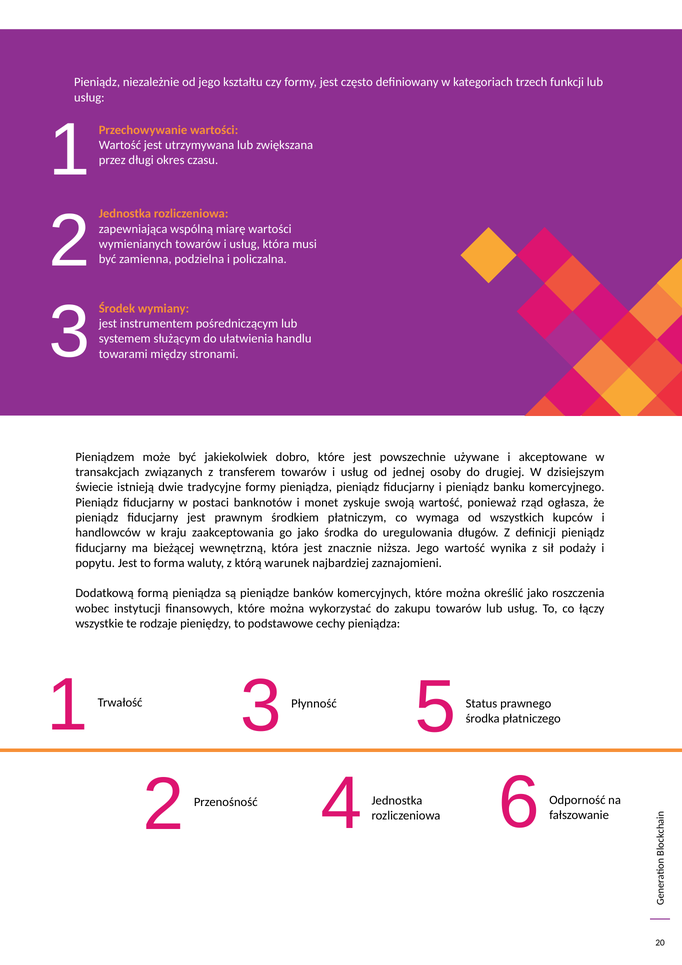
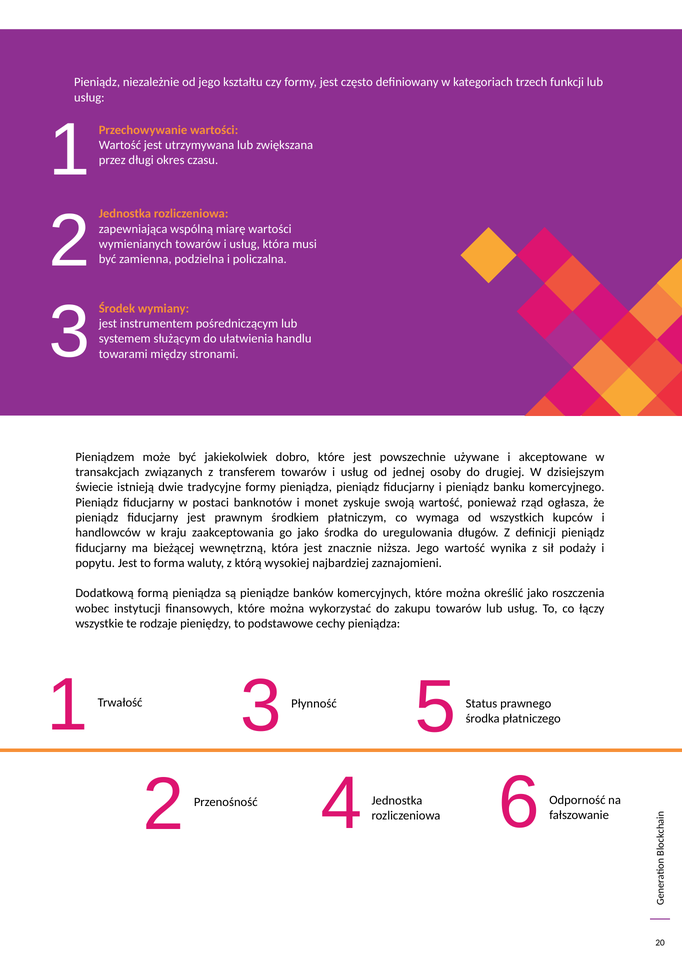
warunek: warunek -> wysokiej
